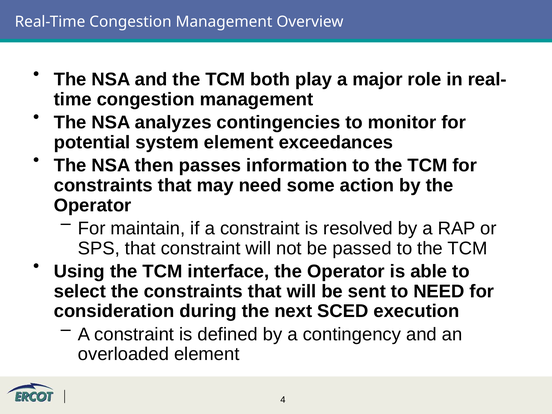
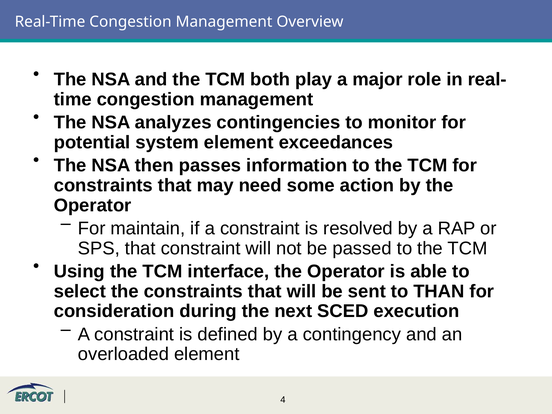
to NEED: NEED -> THAN
